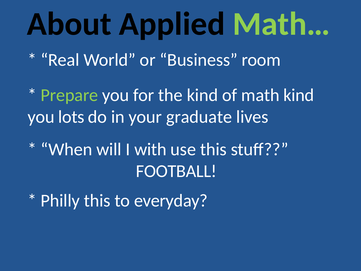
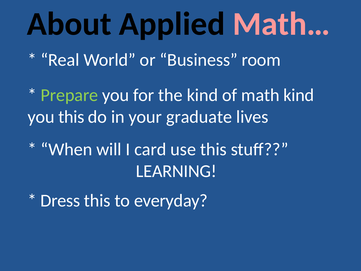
Math… colour: light green -> pink
you lots: lots -> this
with: with -> card
FOOTBALL: FOOTBALL -> LEARNING
Philly: Philly -> Dress
